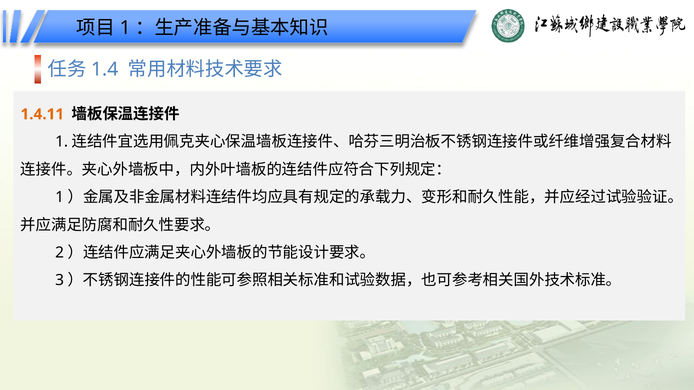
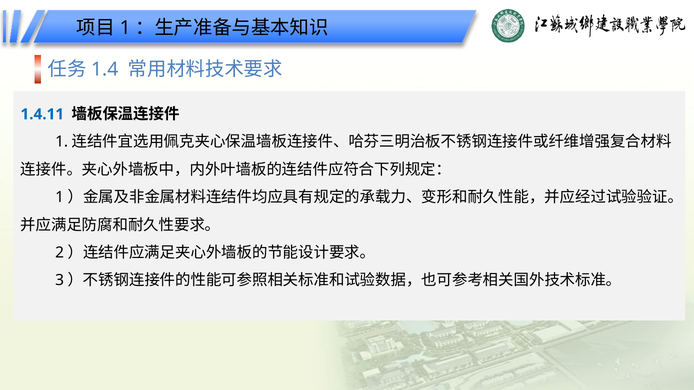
1.4.11 colour: orange -> blue
